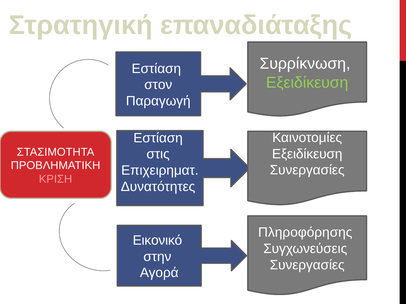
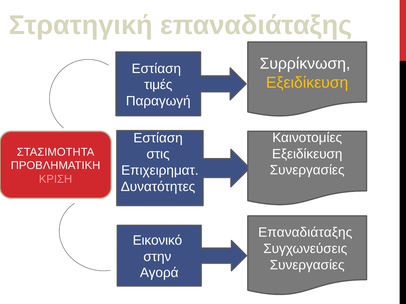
Εξειδίκευση at (307, 83) colour: light green -> yellow
στον: στον -> τιμές
Πληροφόρησης at (305, 233): Πληροφόρησης -> Επαναδιάταξης
